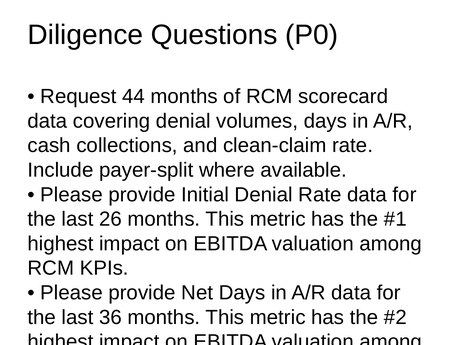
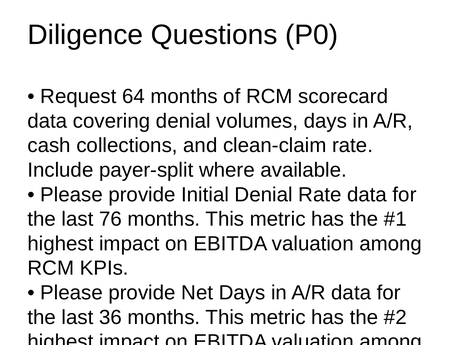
44: 44 -> 64
26: 26 -> 76
